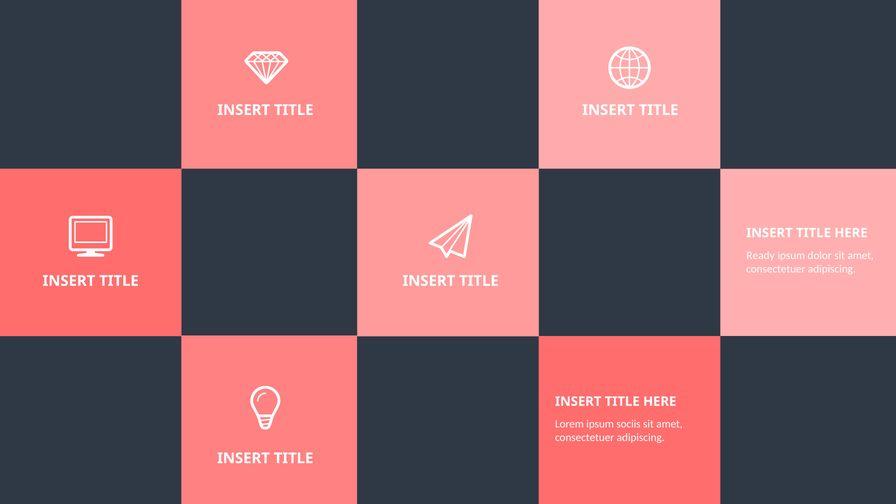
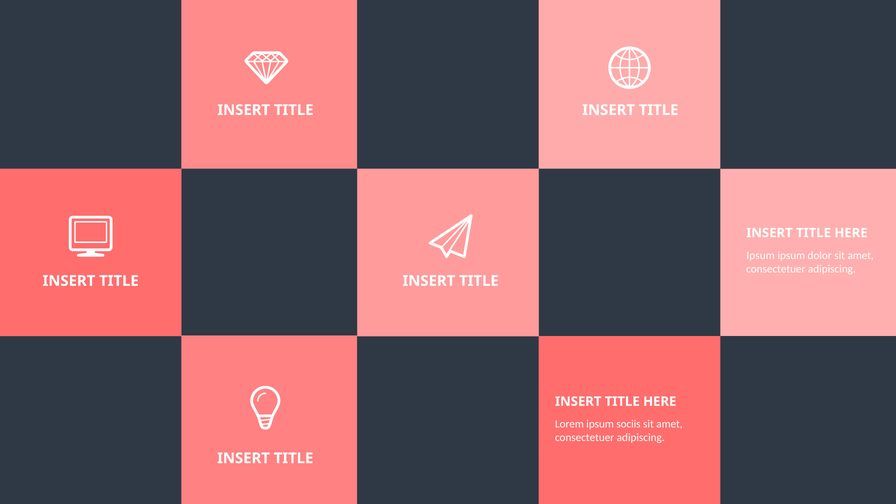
Ready at (761, 256): Ready -> Ipsum
